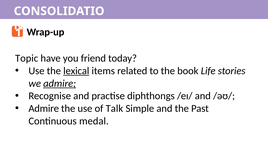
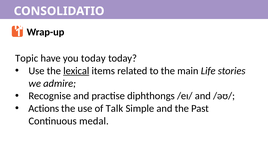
you friend: friend -> today
book: book -> main
admire at (60, 83) underline: present -> none
Admire at (44, 108): Admire -> Actions
